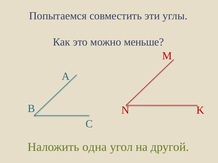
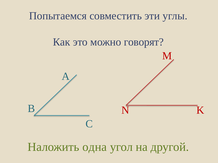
меньше: меньше -> говорят
